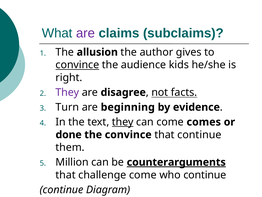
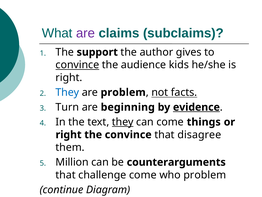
allusion: allusion -> support
They at (67, 92) colour: purple -> blue
are disagree: disagree -> problem
evidence underline: none -> present
comes: comes -> things
done at (69, 134): done -> right
that continue: continue -> disagree
counterarguments underline: present -> none
who continue: continue -> problem
